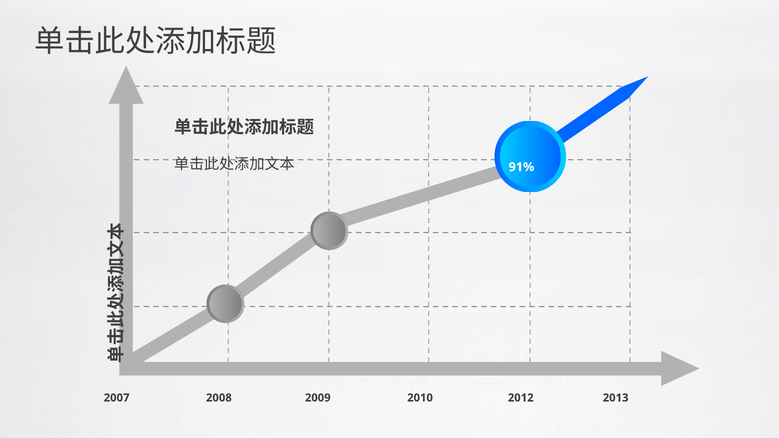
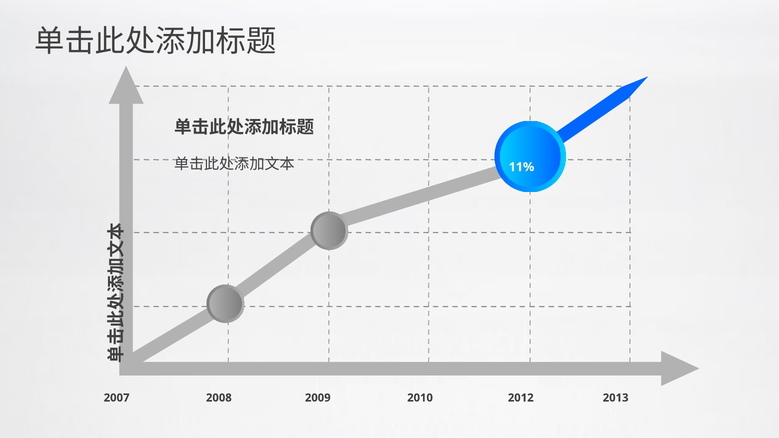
91%: 91% -> 11%
